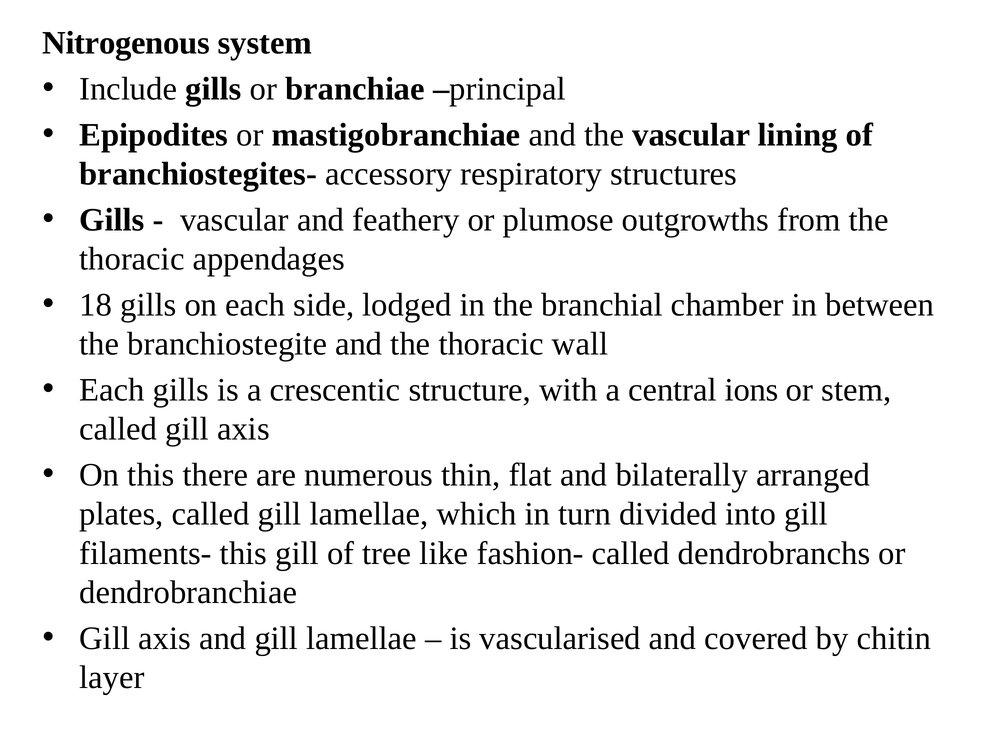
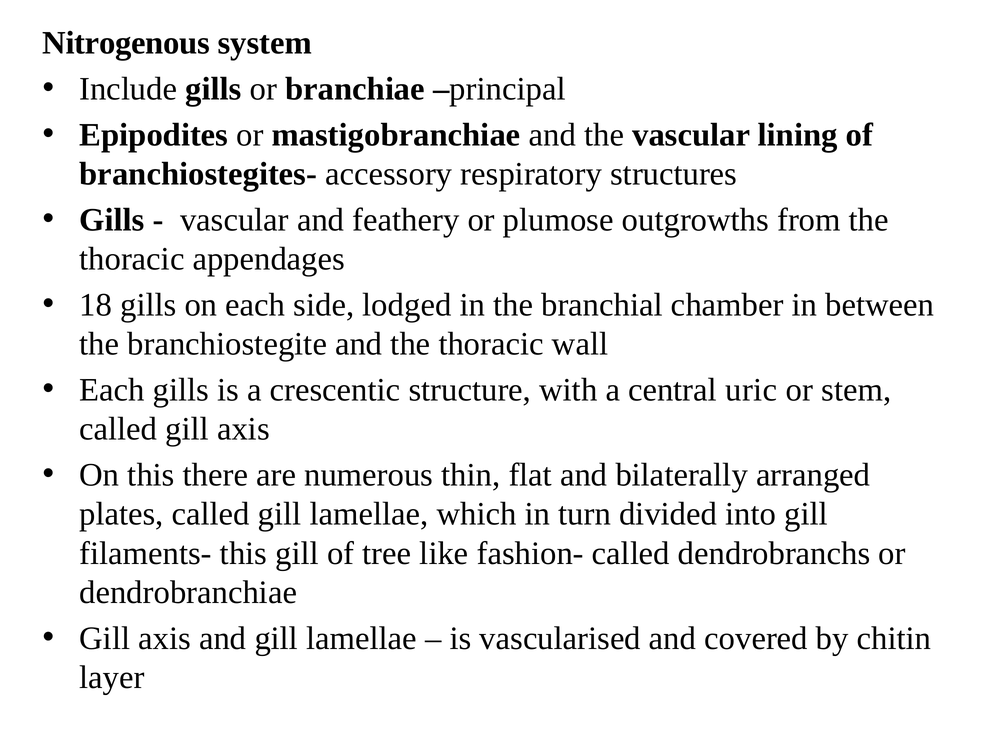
ions: ions -> uric
